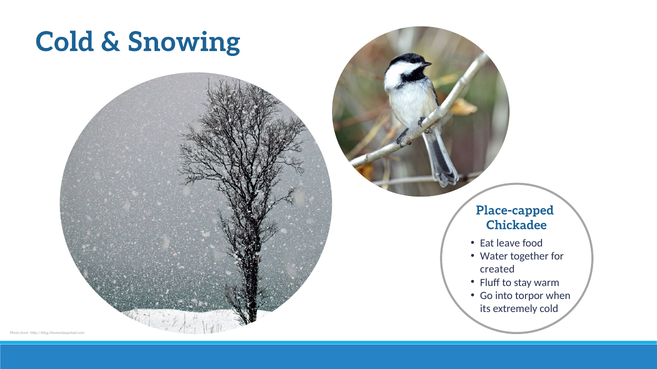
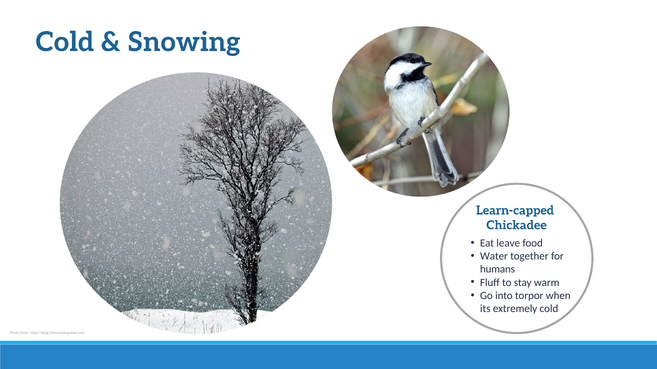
Place-capped: Place-capped -> Learn-capped
created: created -> humans
